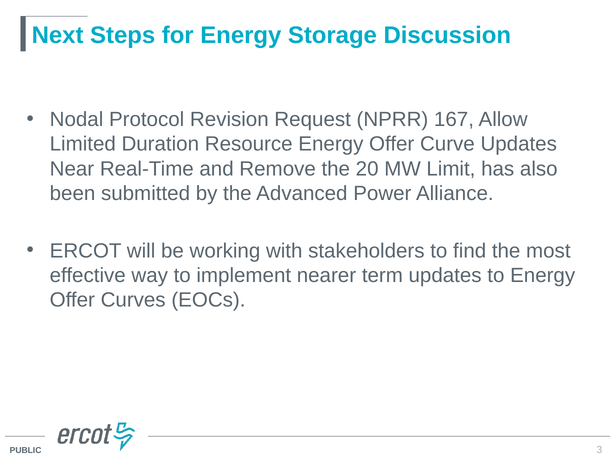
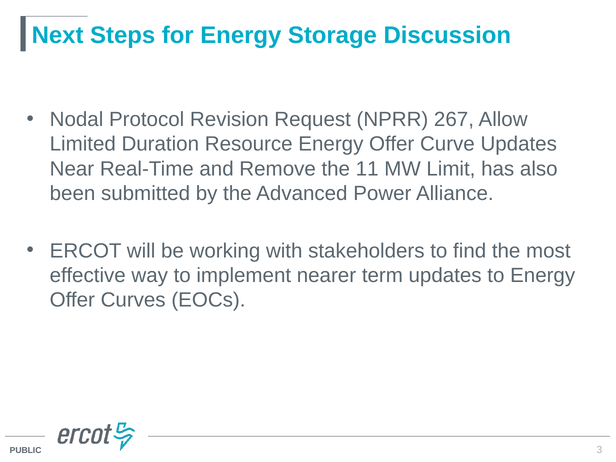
167: 167 -> 267
20: 20 -> 11
